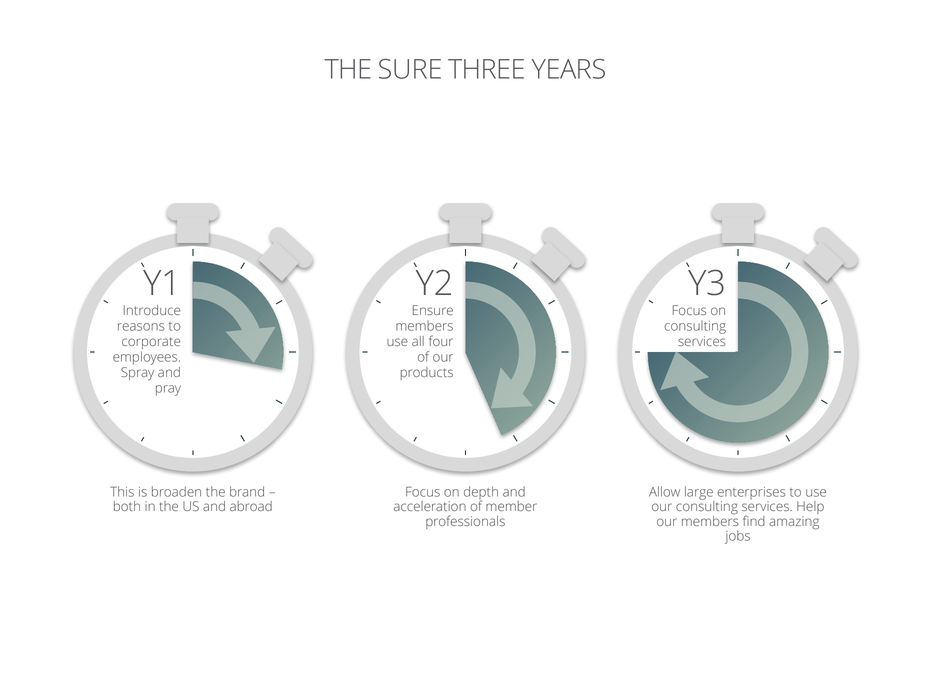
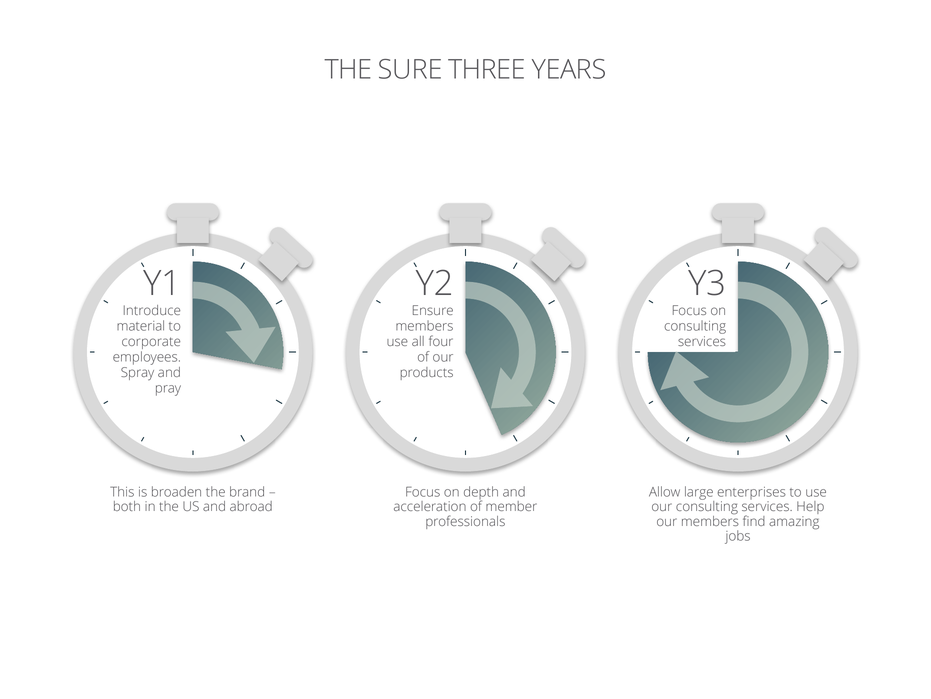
reasons: reasons -> material
